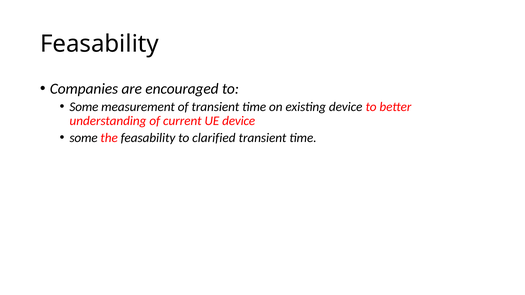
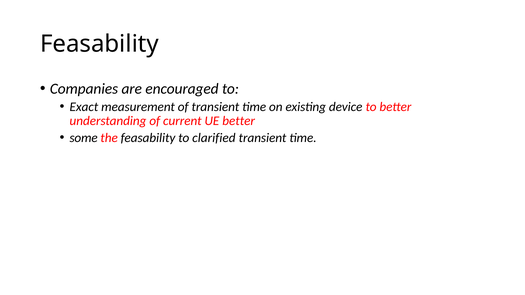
Some at (84, 107): Some -> Exact
UE device: device -> better
